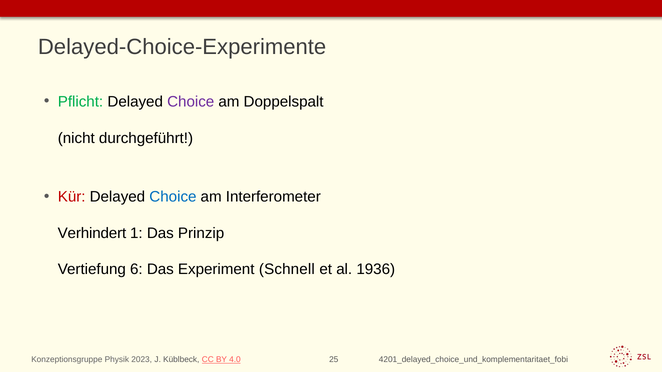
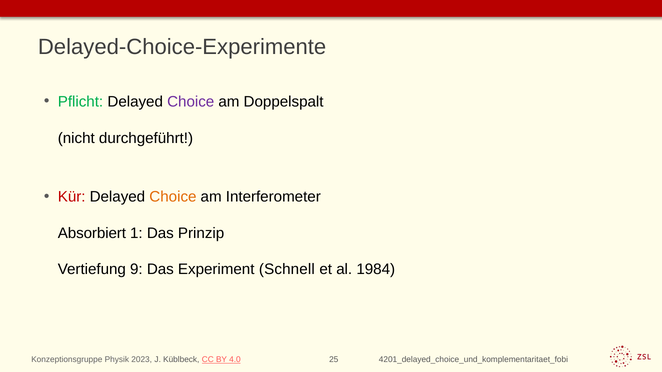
Choice at (173, 197) colour: blue -> orange
Verhindert: Verhindert -> Absorbiert
6: 6 -> 9
1936: 1936 -> 1984
